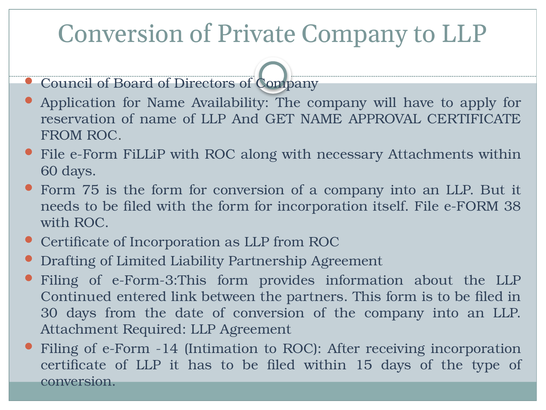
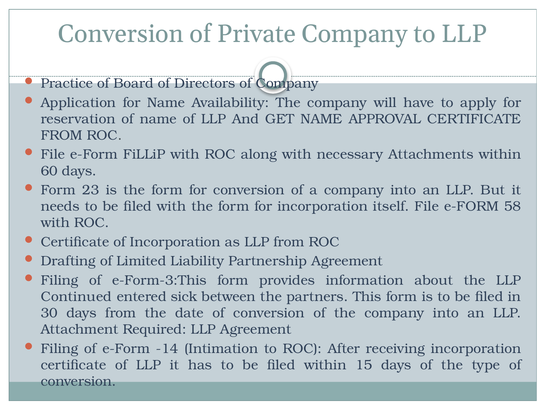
Council: Council -> Practice
75: 75 -> 23
38: 38 -> 58
link: link -> sick
